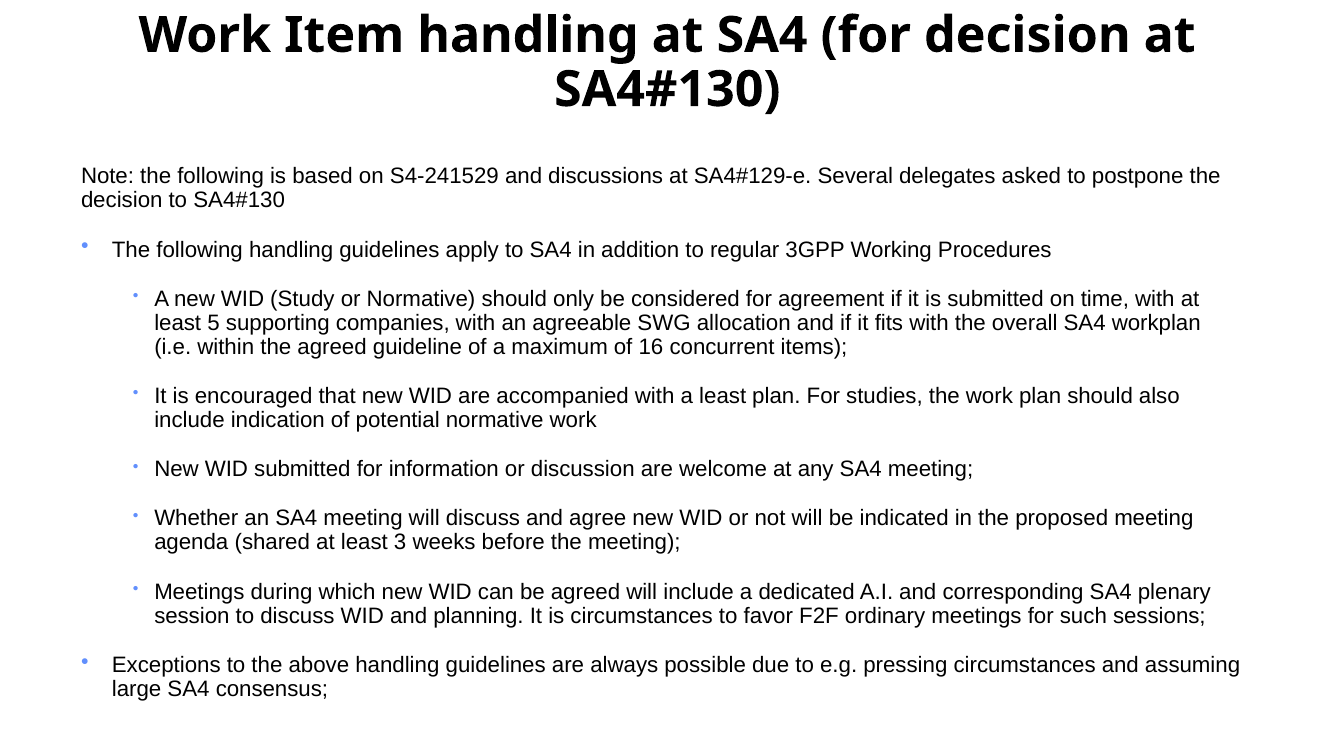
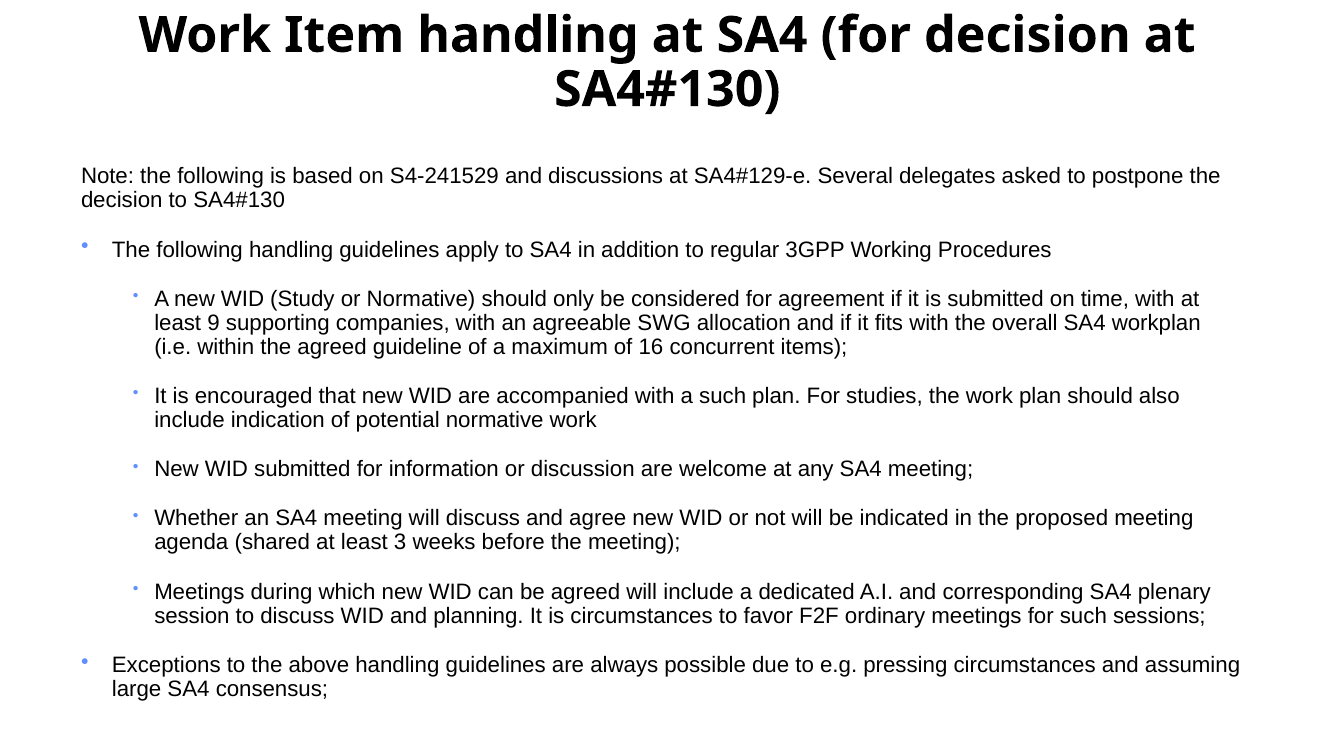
5: 5 -> 9
a least: least -> such
